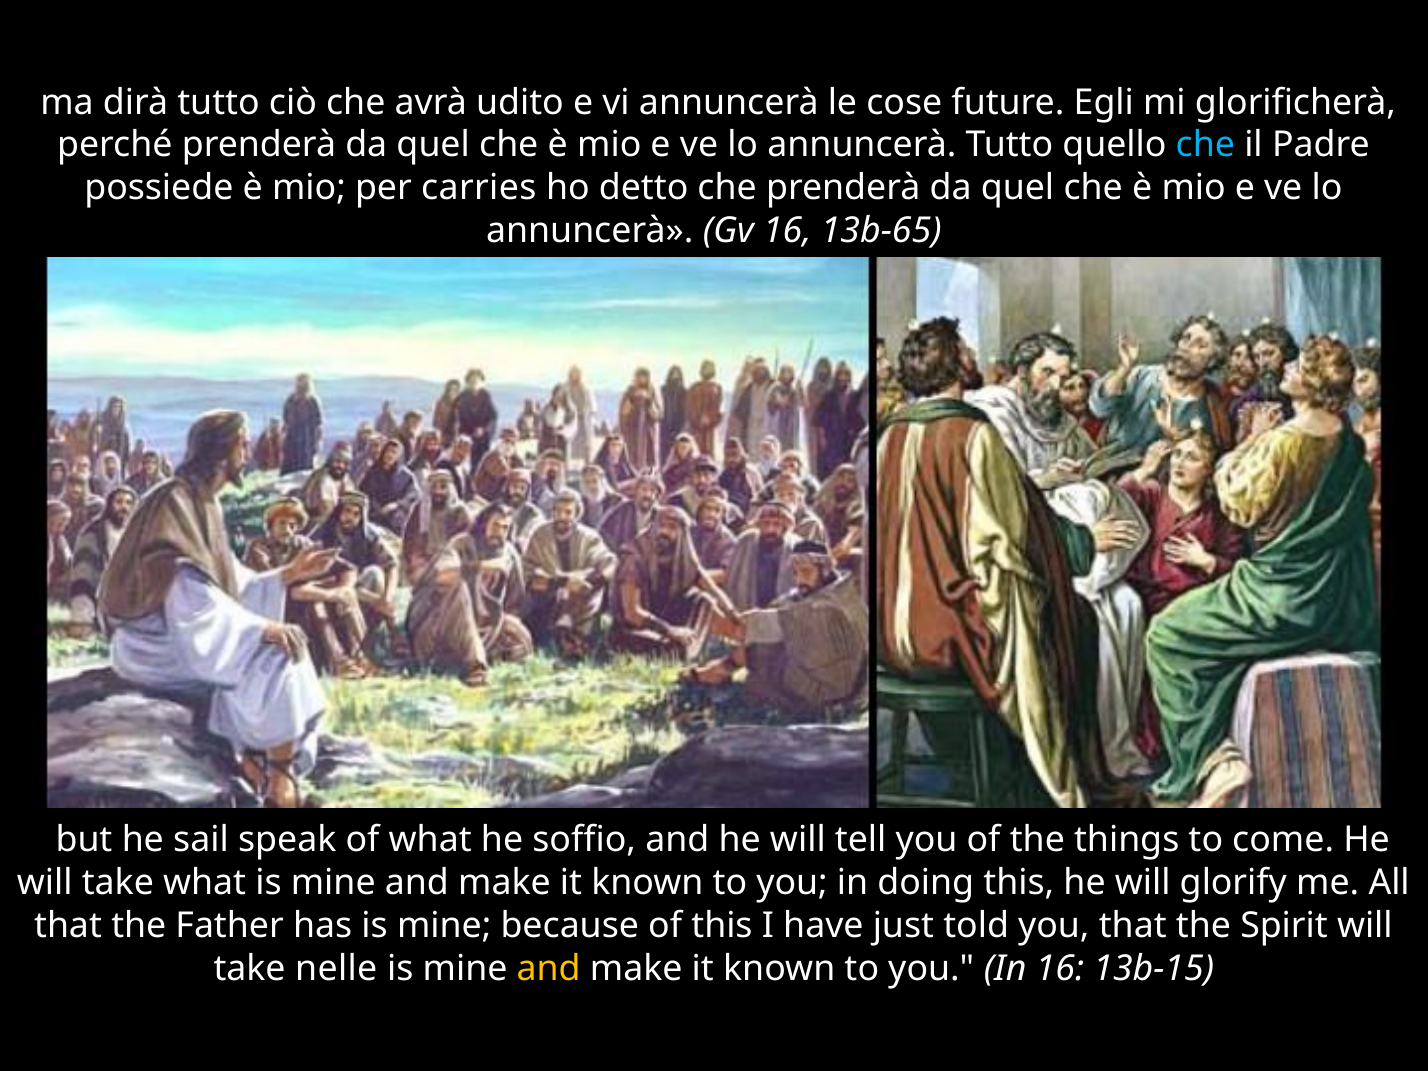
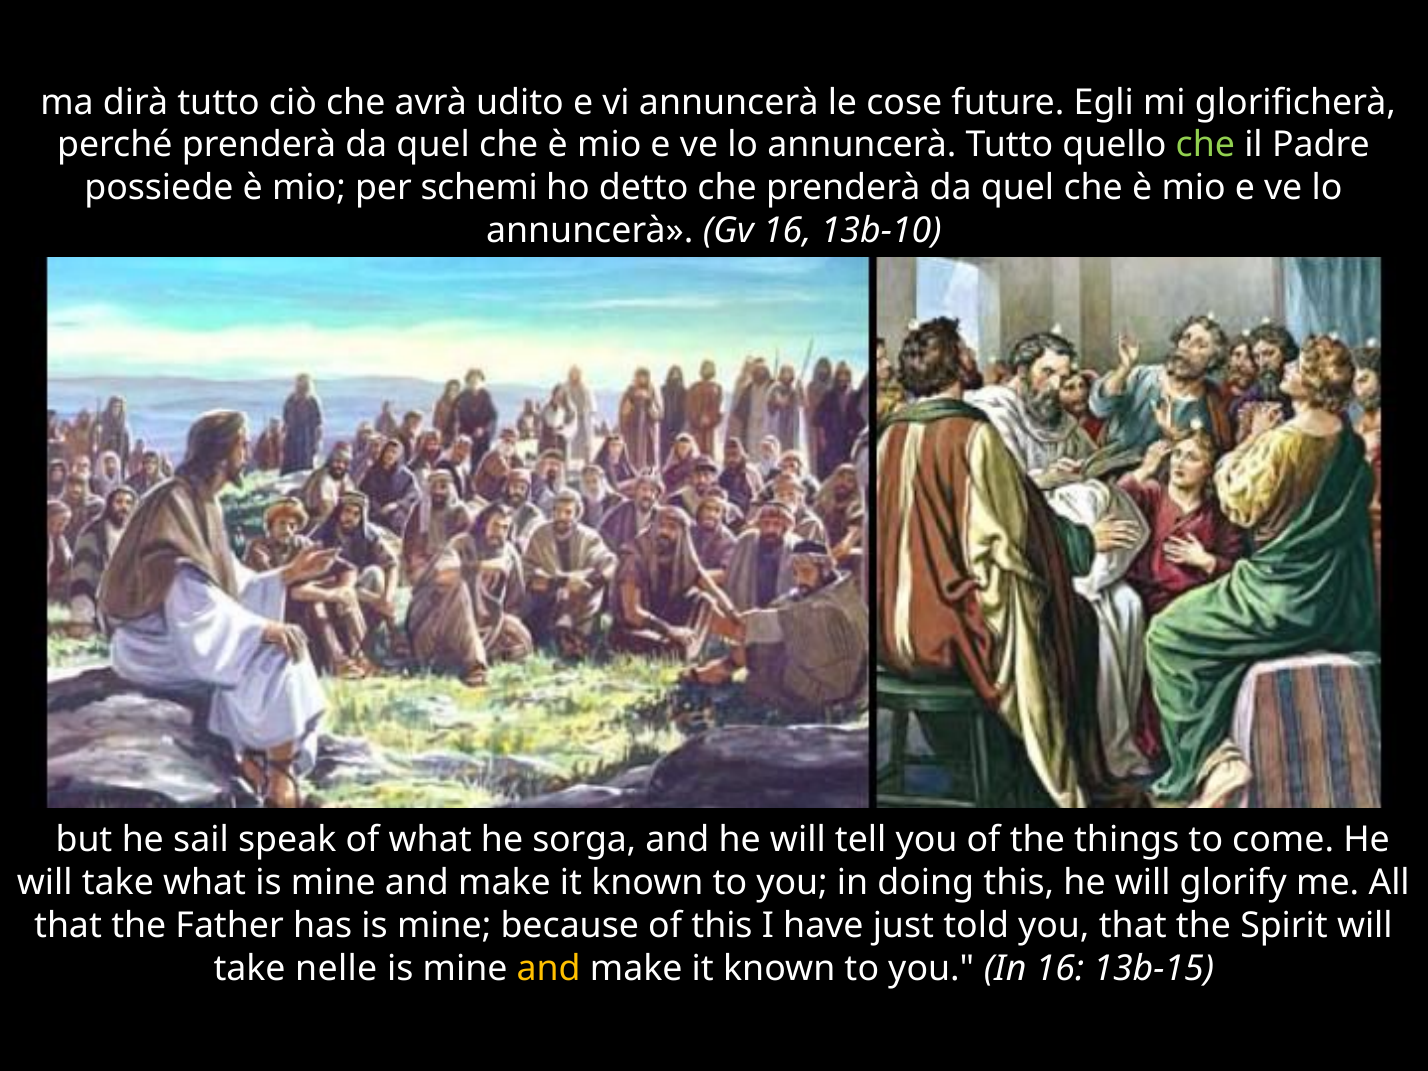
che at (1205, 145) colour: light blue -> light green
carries: carries -> schemi
13b-65: 13b-65 -> 13b-10
soffio: soffio -> sorga
